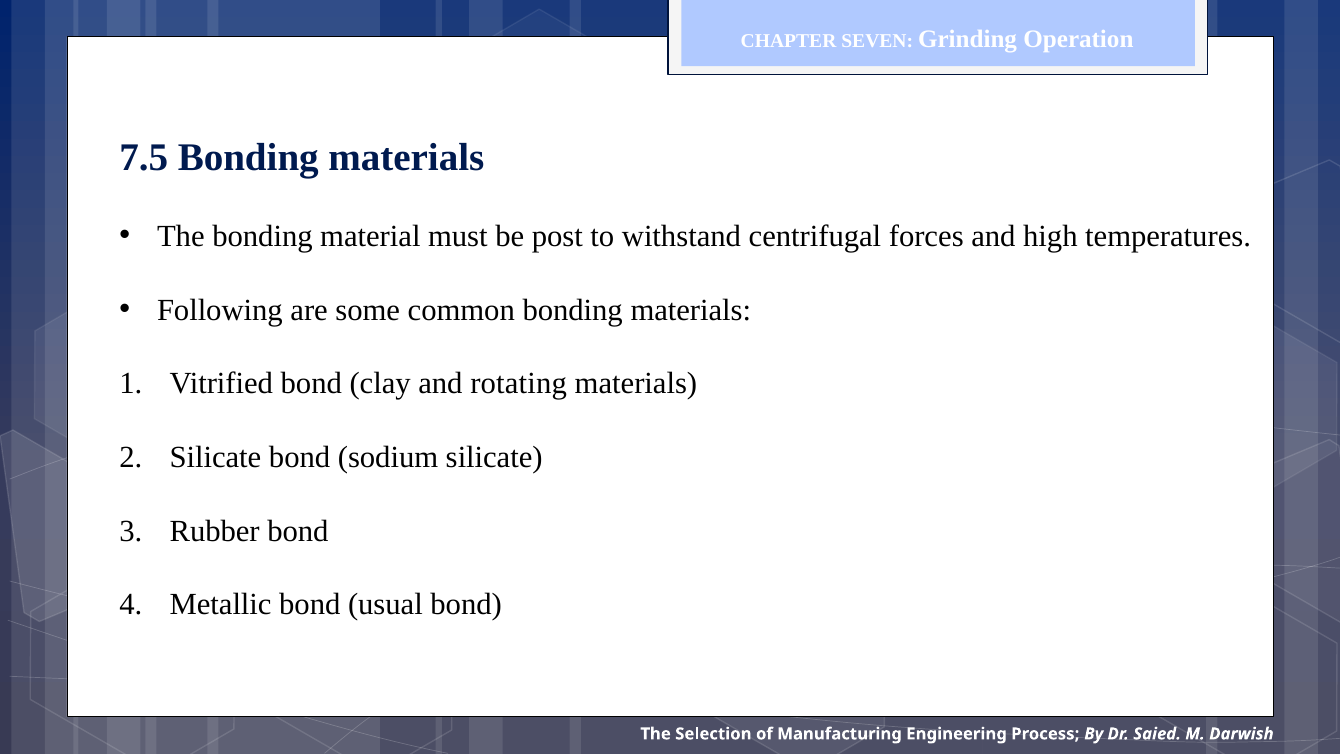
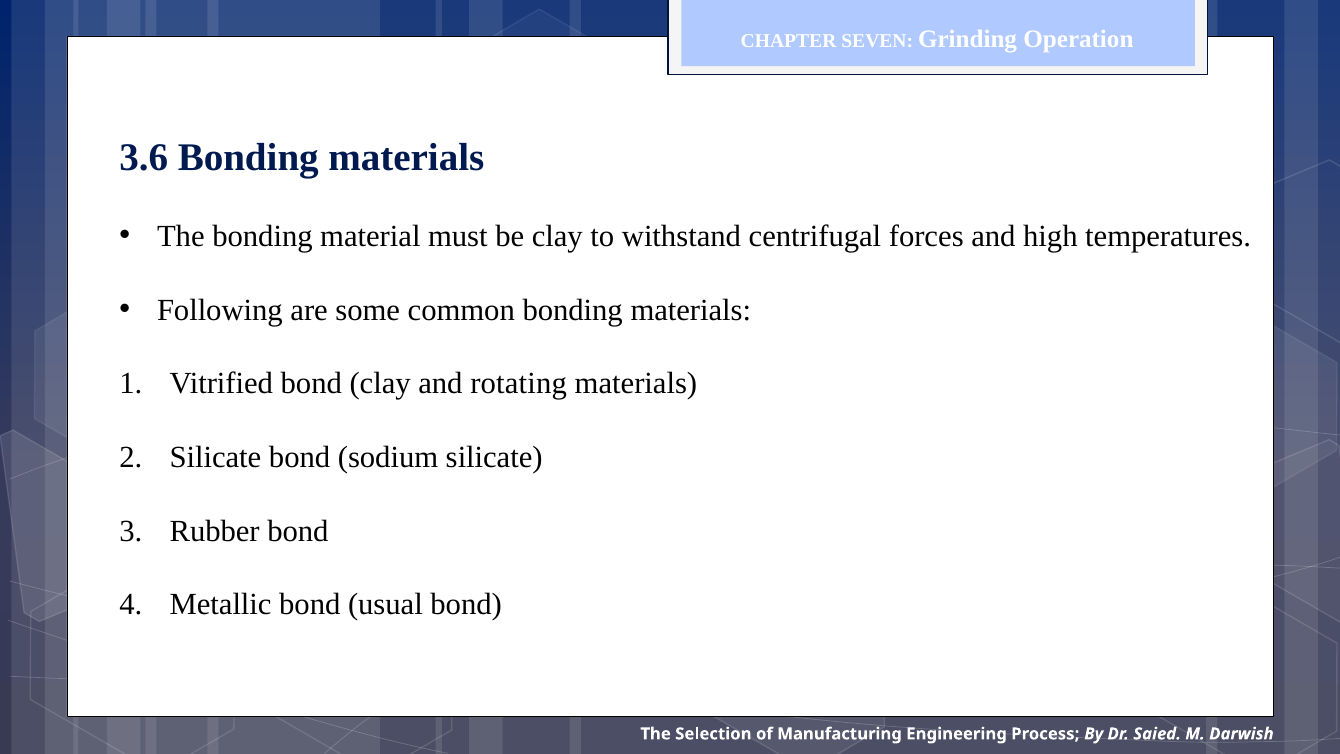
7.5: 7.5 -> 3.6
be post: post -> clay
